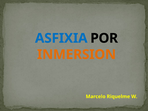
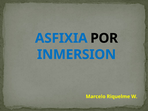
INMERSION colour: orange -> blue
